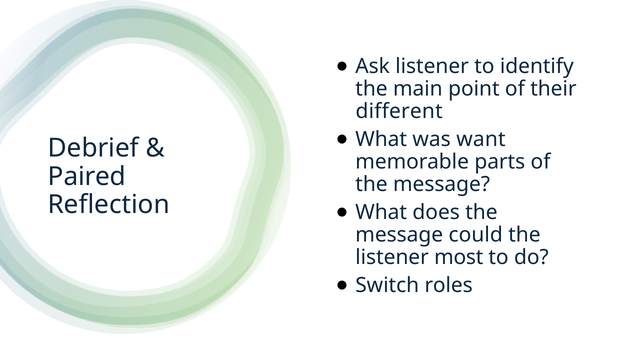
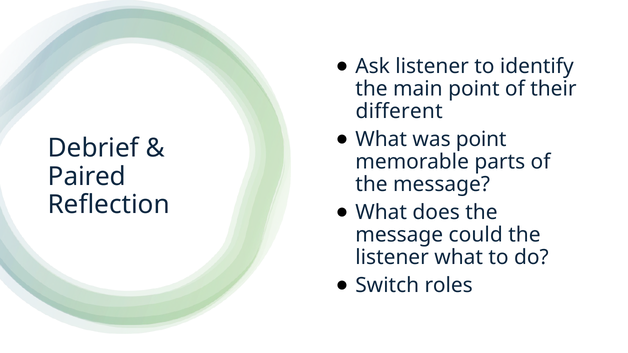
was want: want -> point
listener most: most -> what
